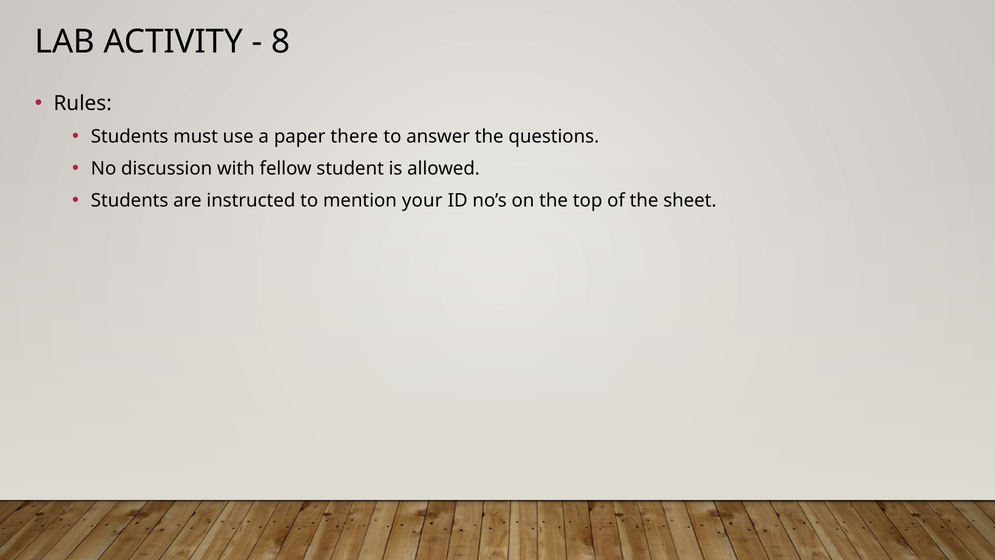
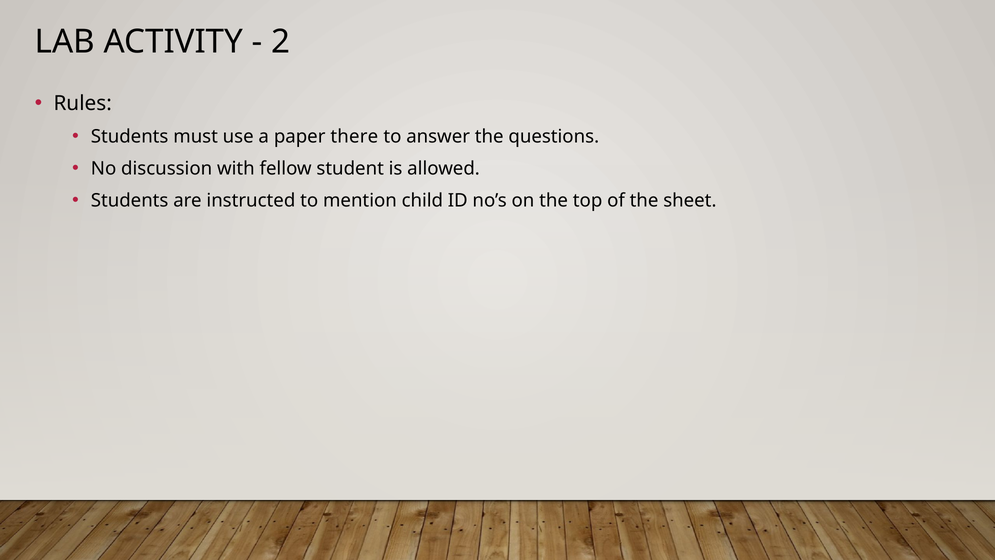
8: 8 -> 2
your: your -> child
